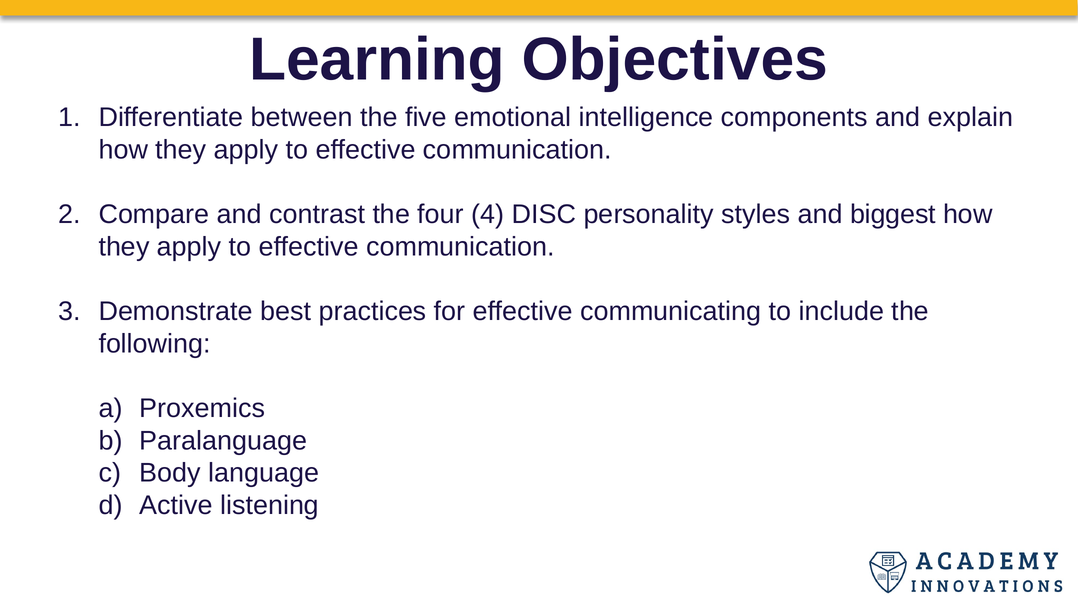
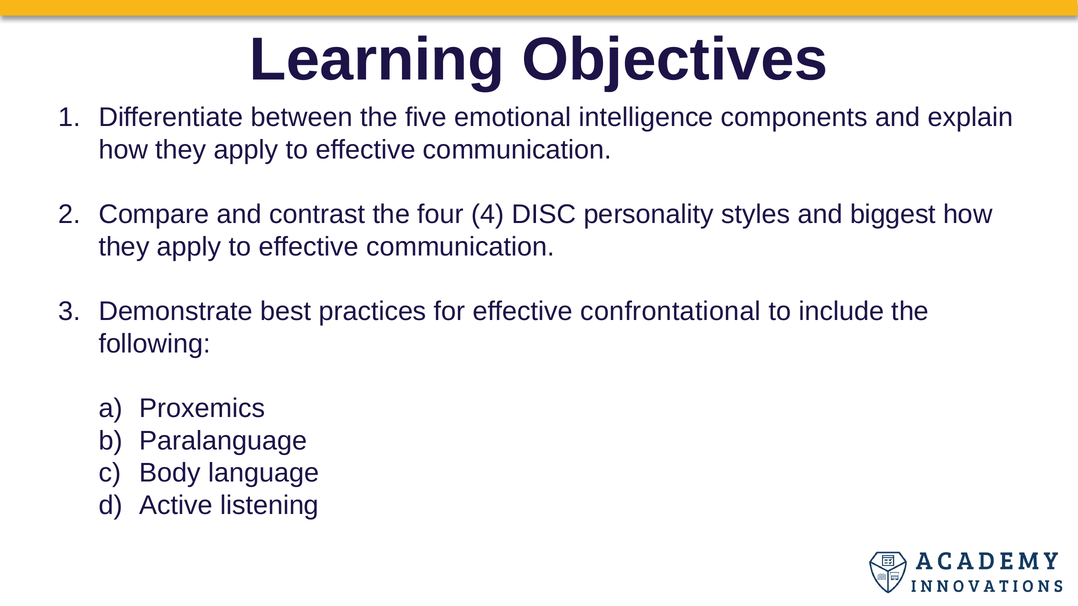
communicating: communicating -> confrontational
